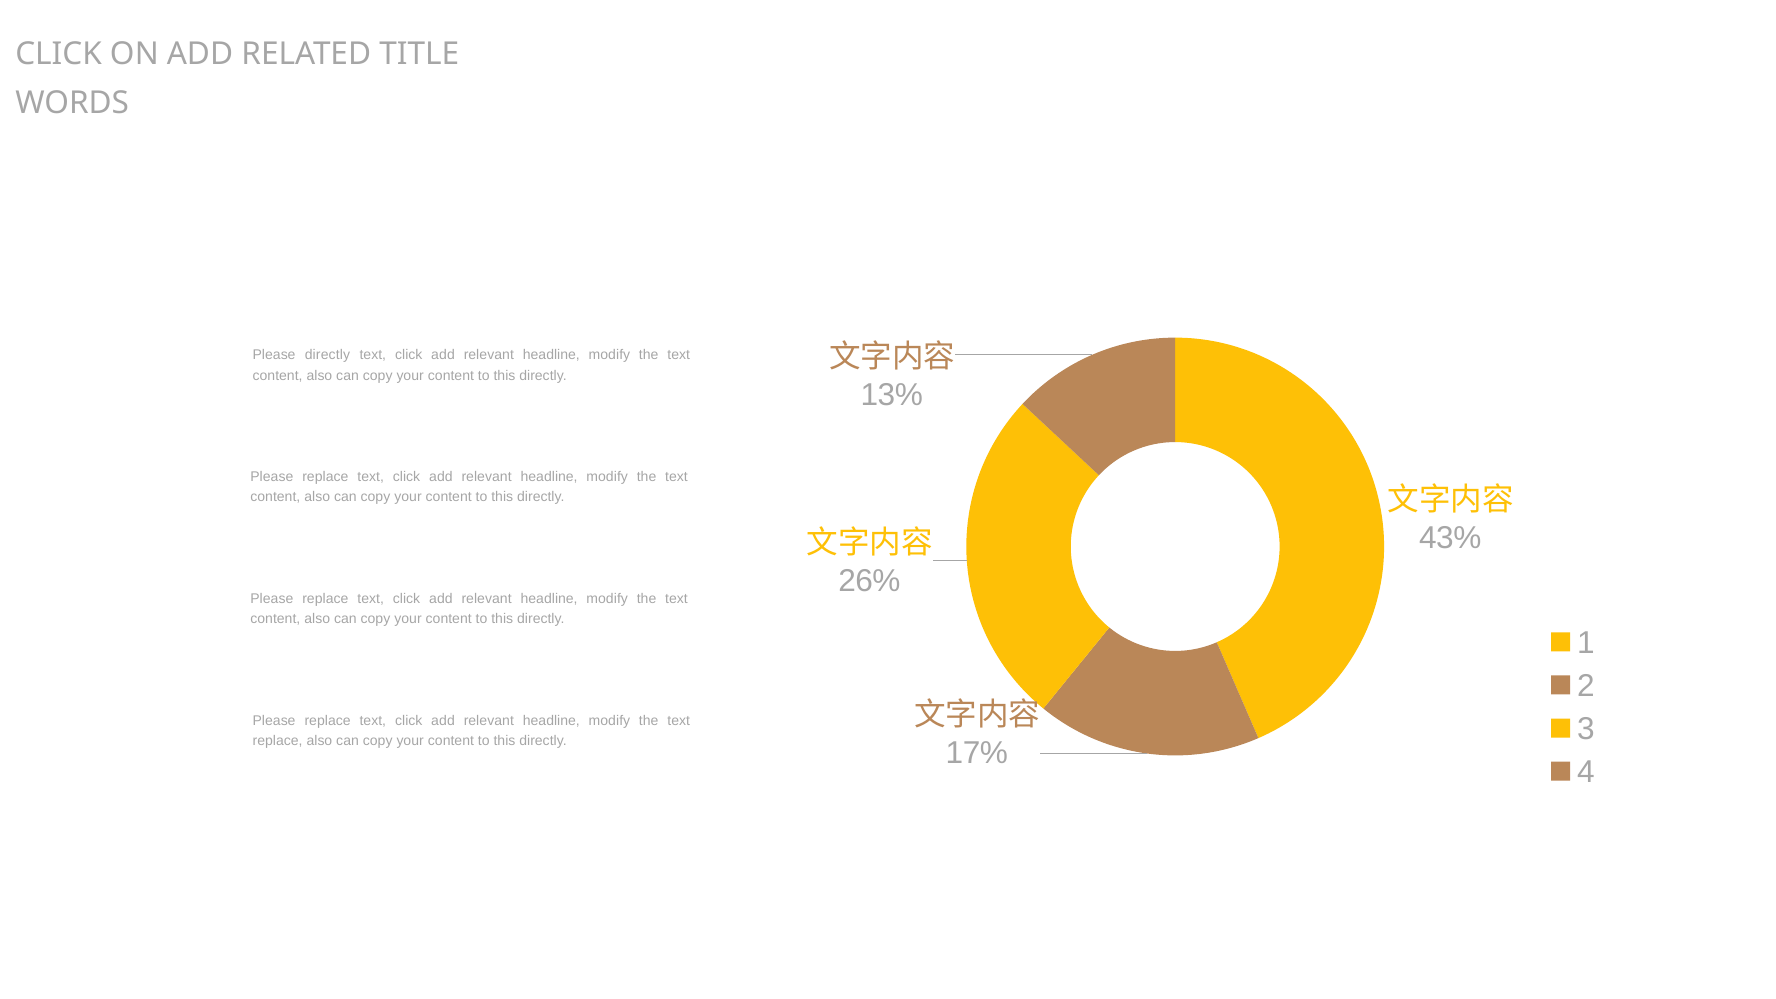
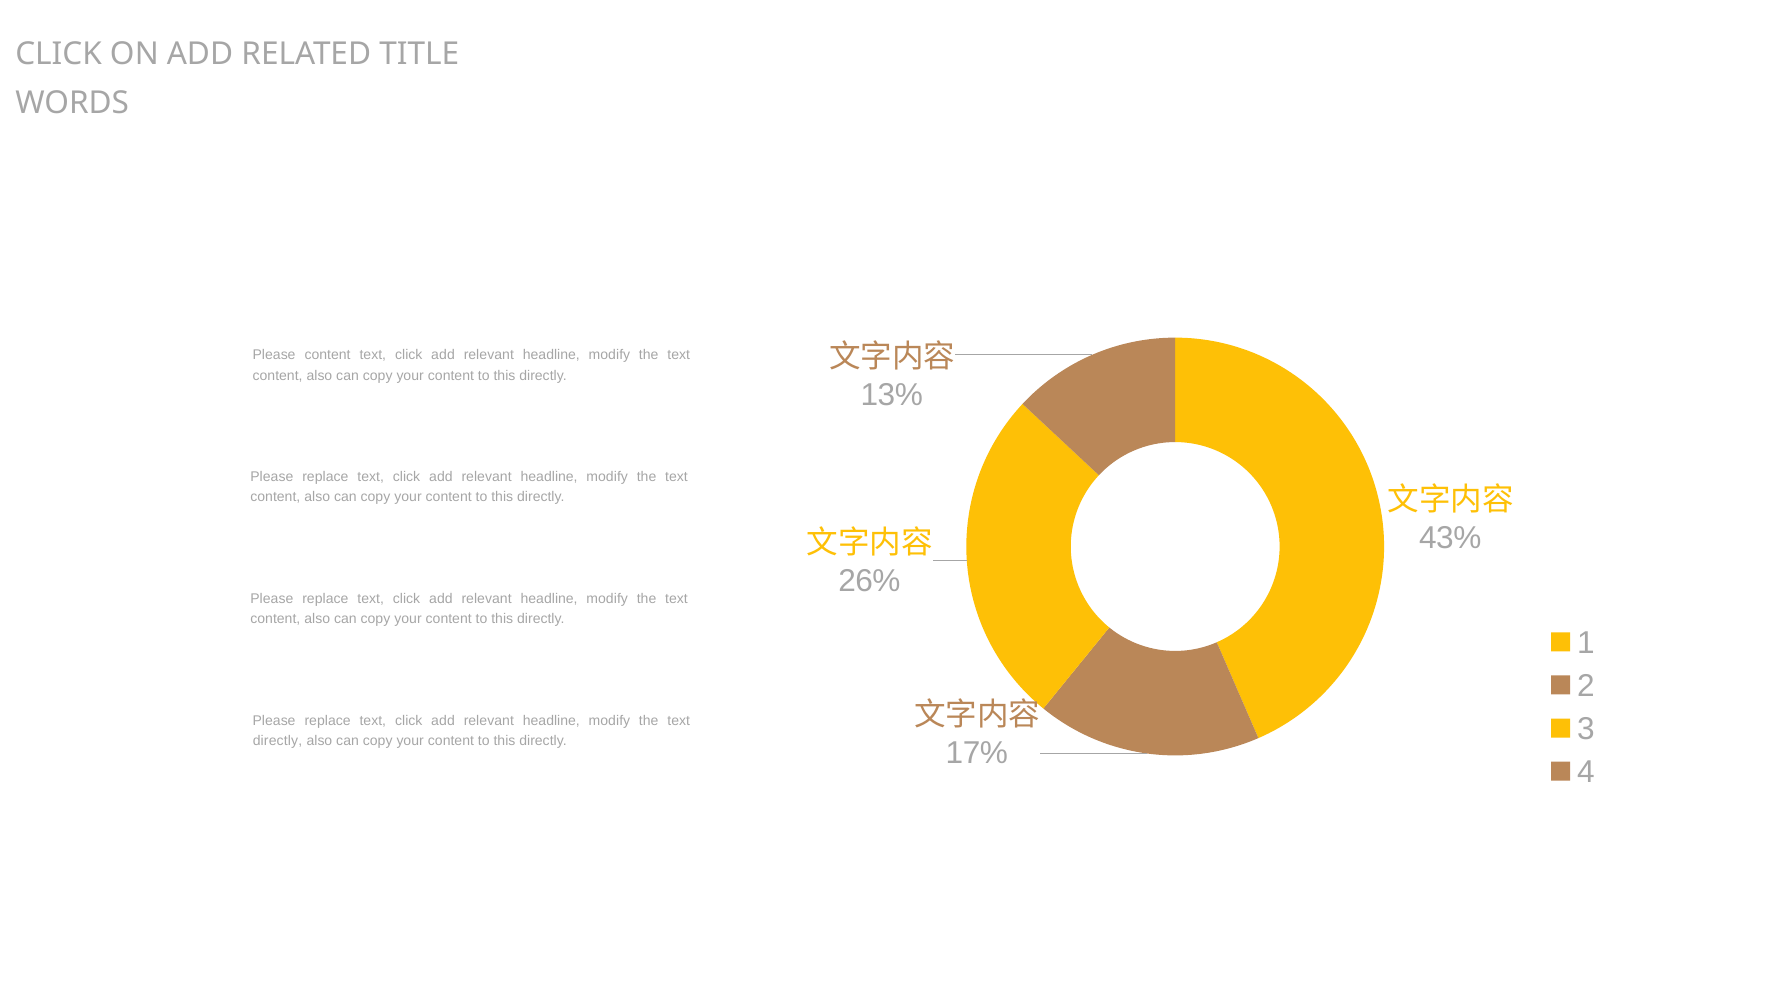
Please directly: directly -> content
replace at (278, 741): replace -> directly
